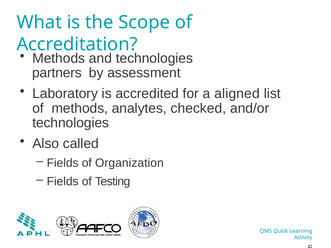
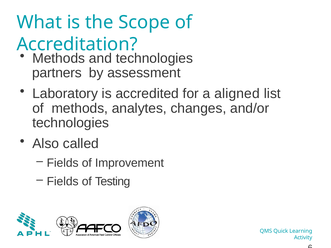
checked: checked -> changes
Organization: Organization -> Improvement
